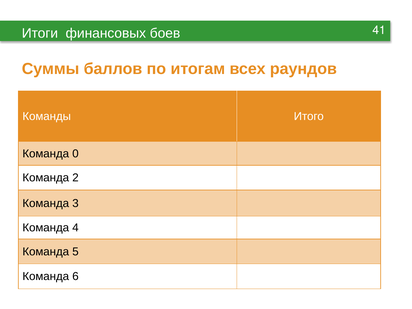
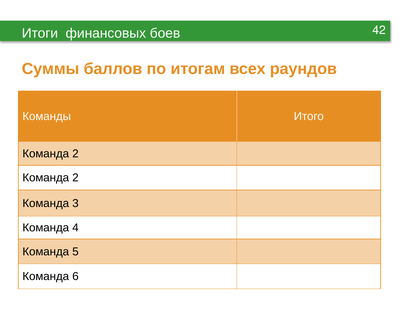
41: 41 -> 42
0 at (75, 154): 0 -> 2
